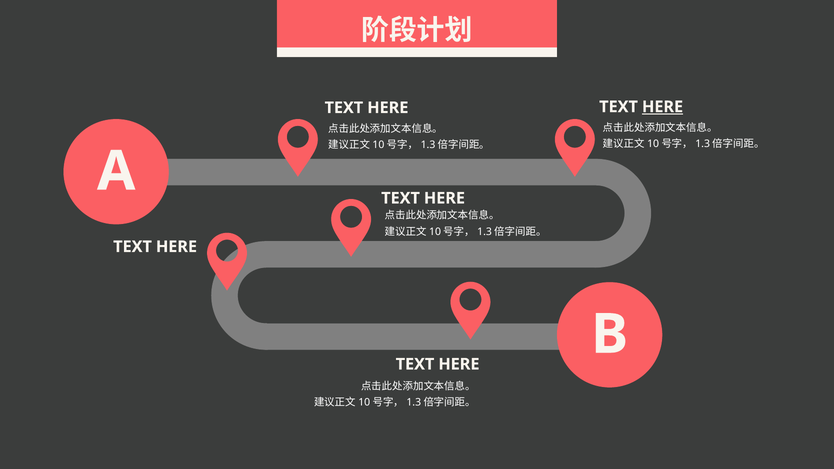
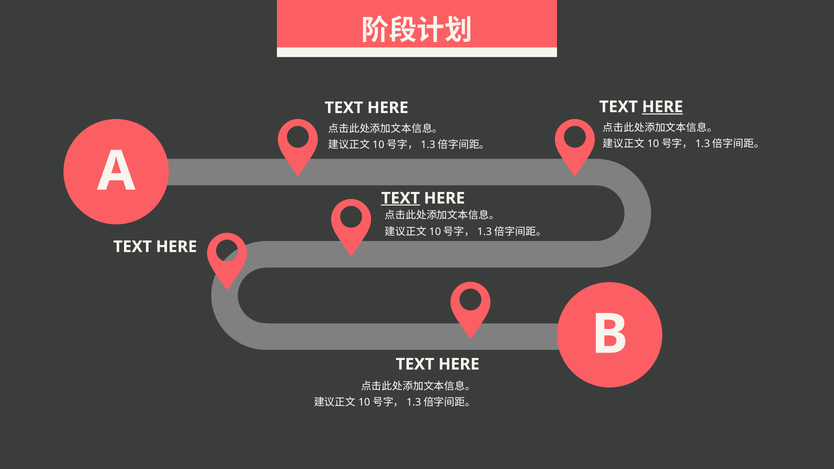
TEXT at (401, 198) underline: none -> present
